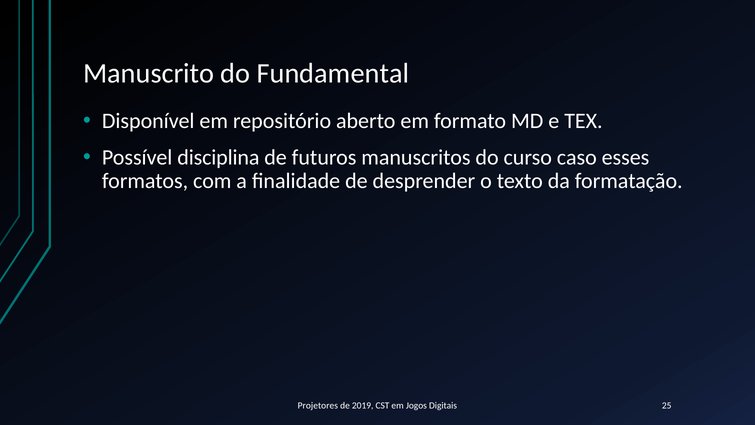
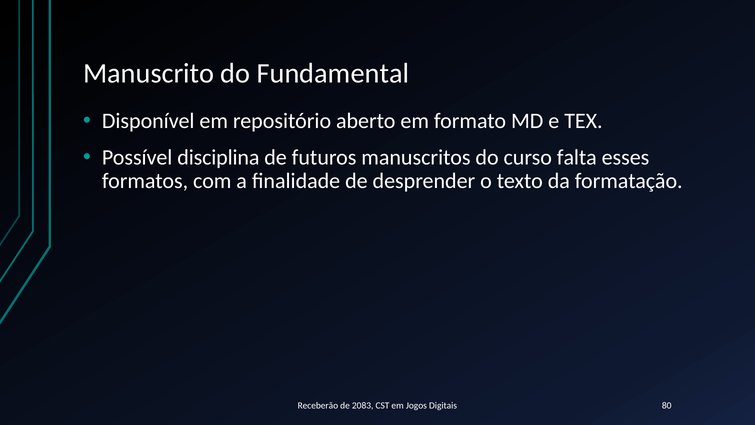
caso: caso -> falta
Projetores: Projetores -> Receberão
2019: 2019 -> 2083
25: 25 -> 80
